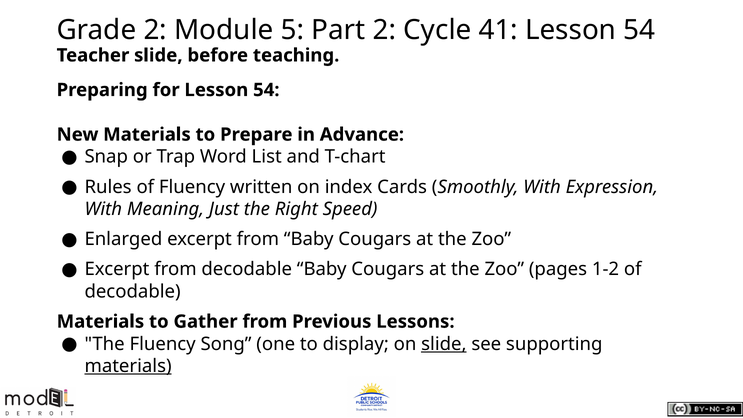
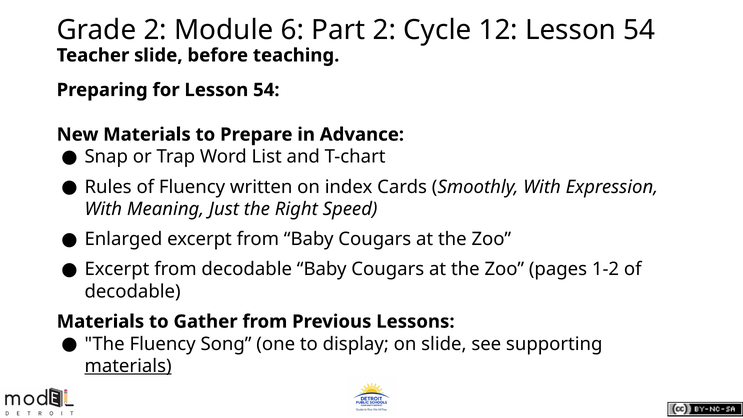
5: 5 -> 6
41: 41 -> 12
slide at (444, 344) underline: present -> none
